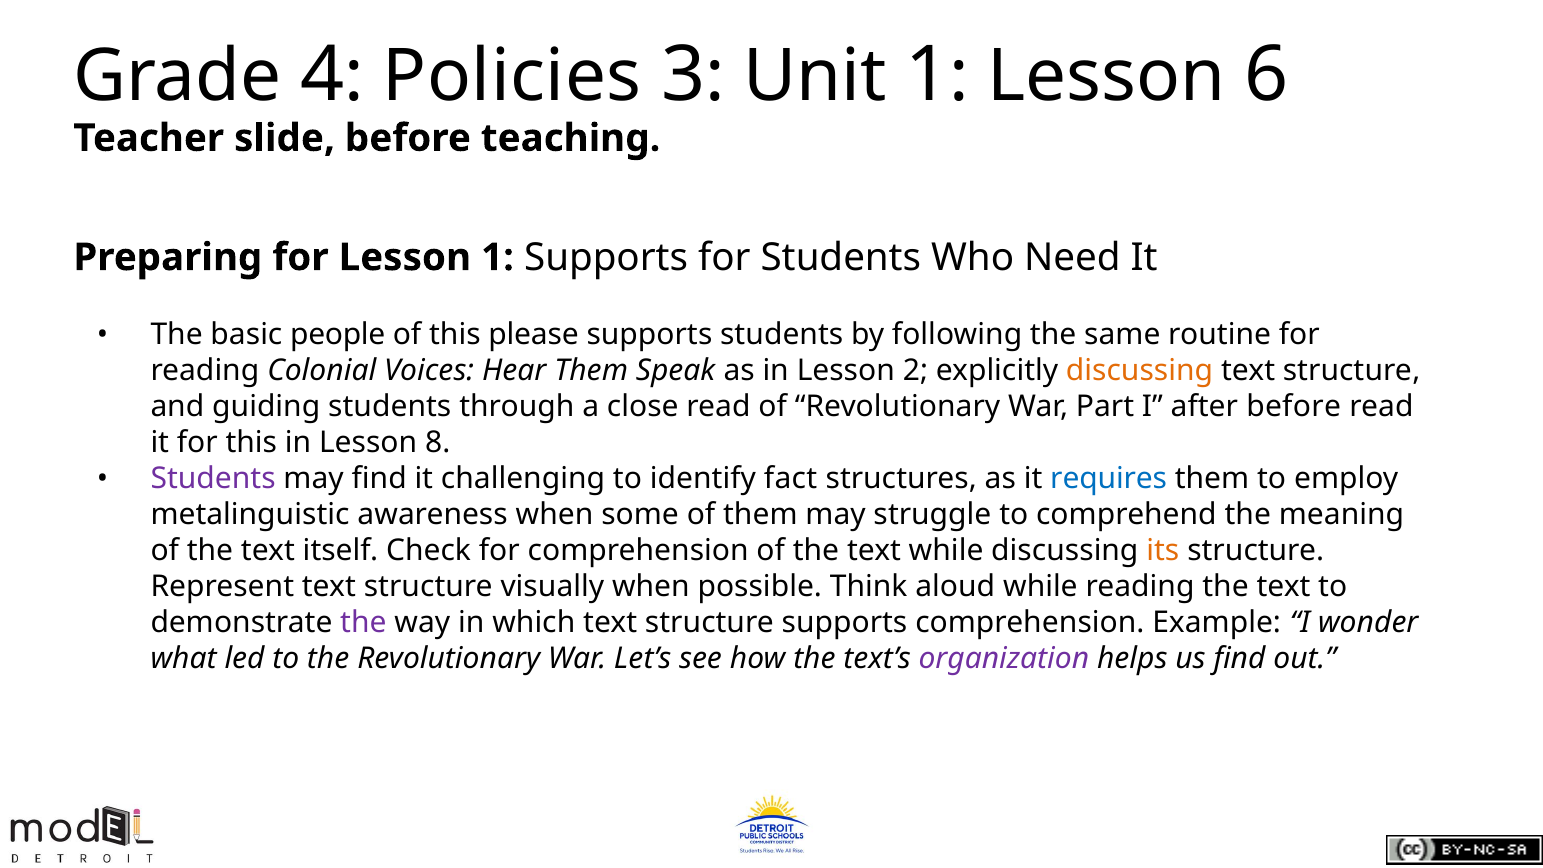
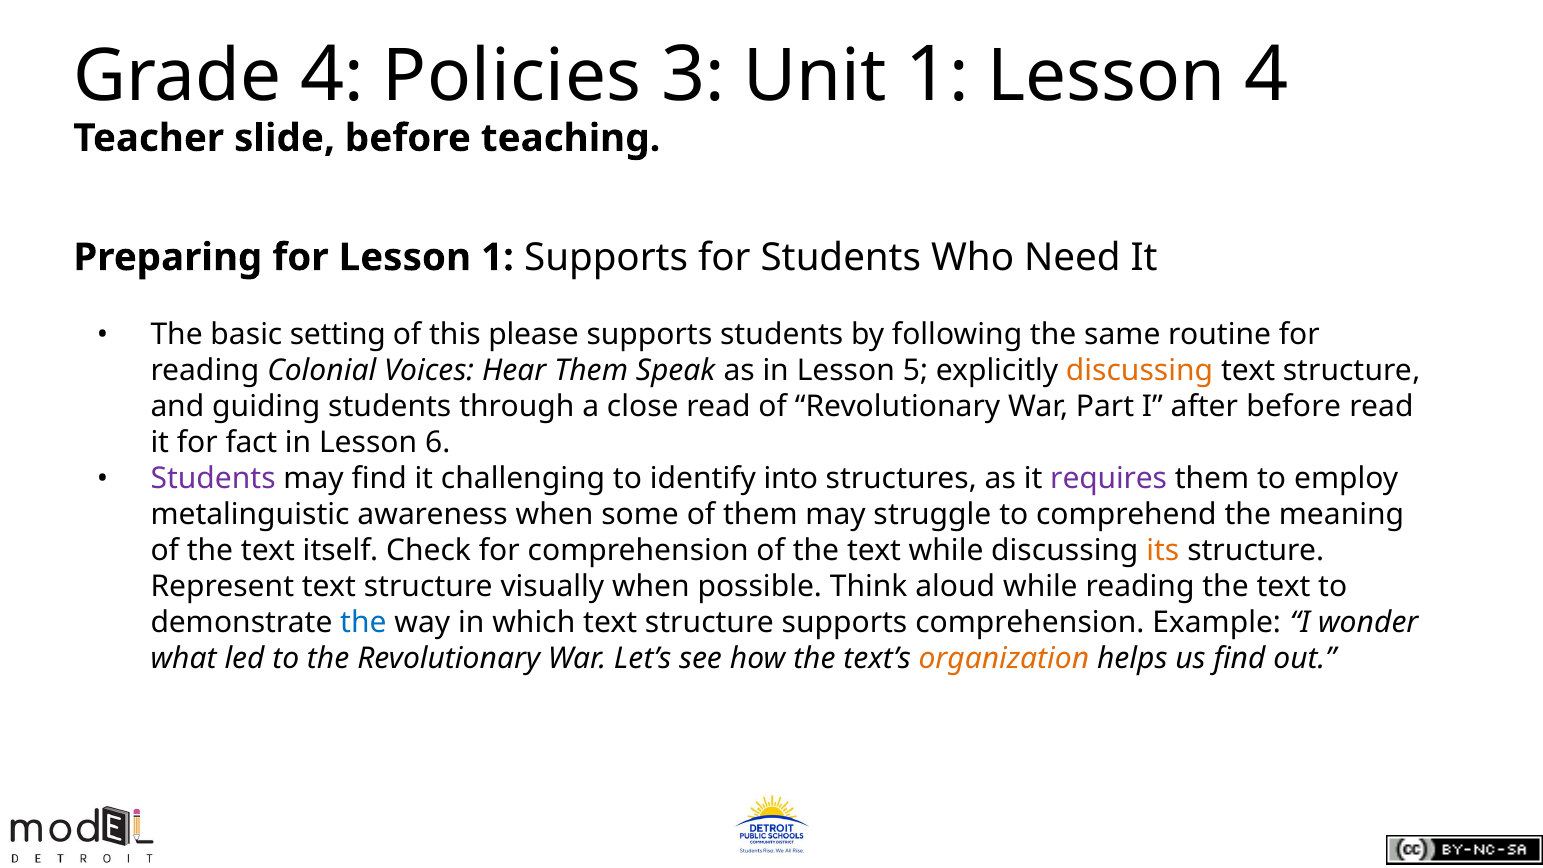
Lesson 6: 6 -> 4
people: people -> setting
2: 2 -> 5
for this: this -> fact
8: 8 -> 6
fact: fact -> into
requires colour: blue -> purple
the at (363, 623) colour: purple -> blue
organization colour: purple -> orange
